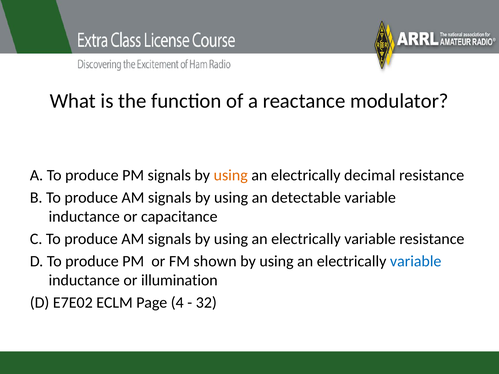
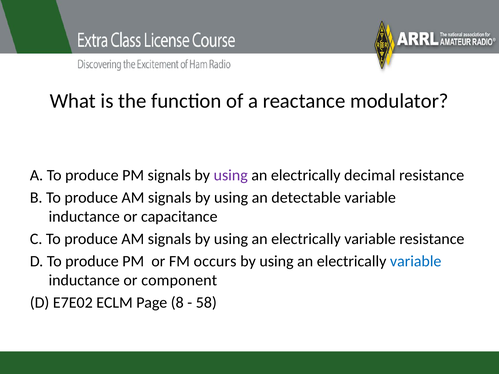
using at (231, 175) colour: orange -> purple
shown: shown -> occurs
illumination: illumination -> component
4: 4 -> 8
32: 32 -> 58
